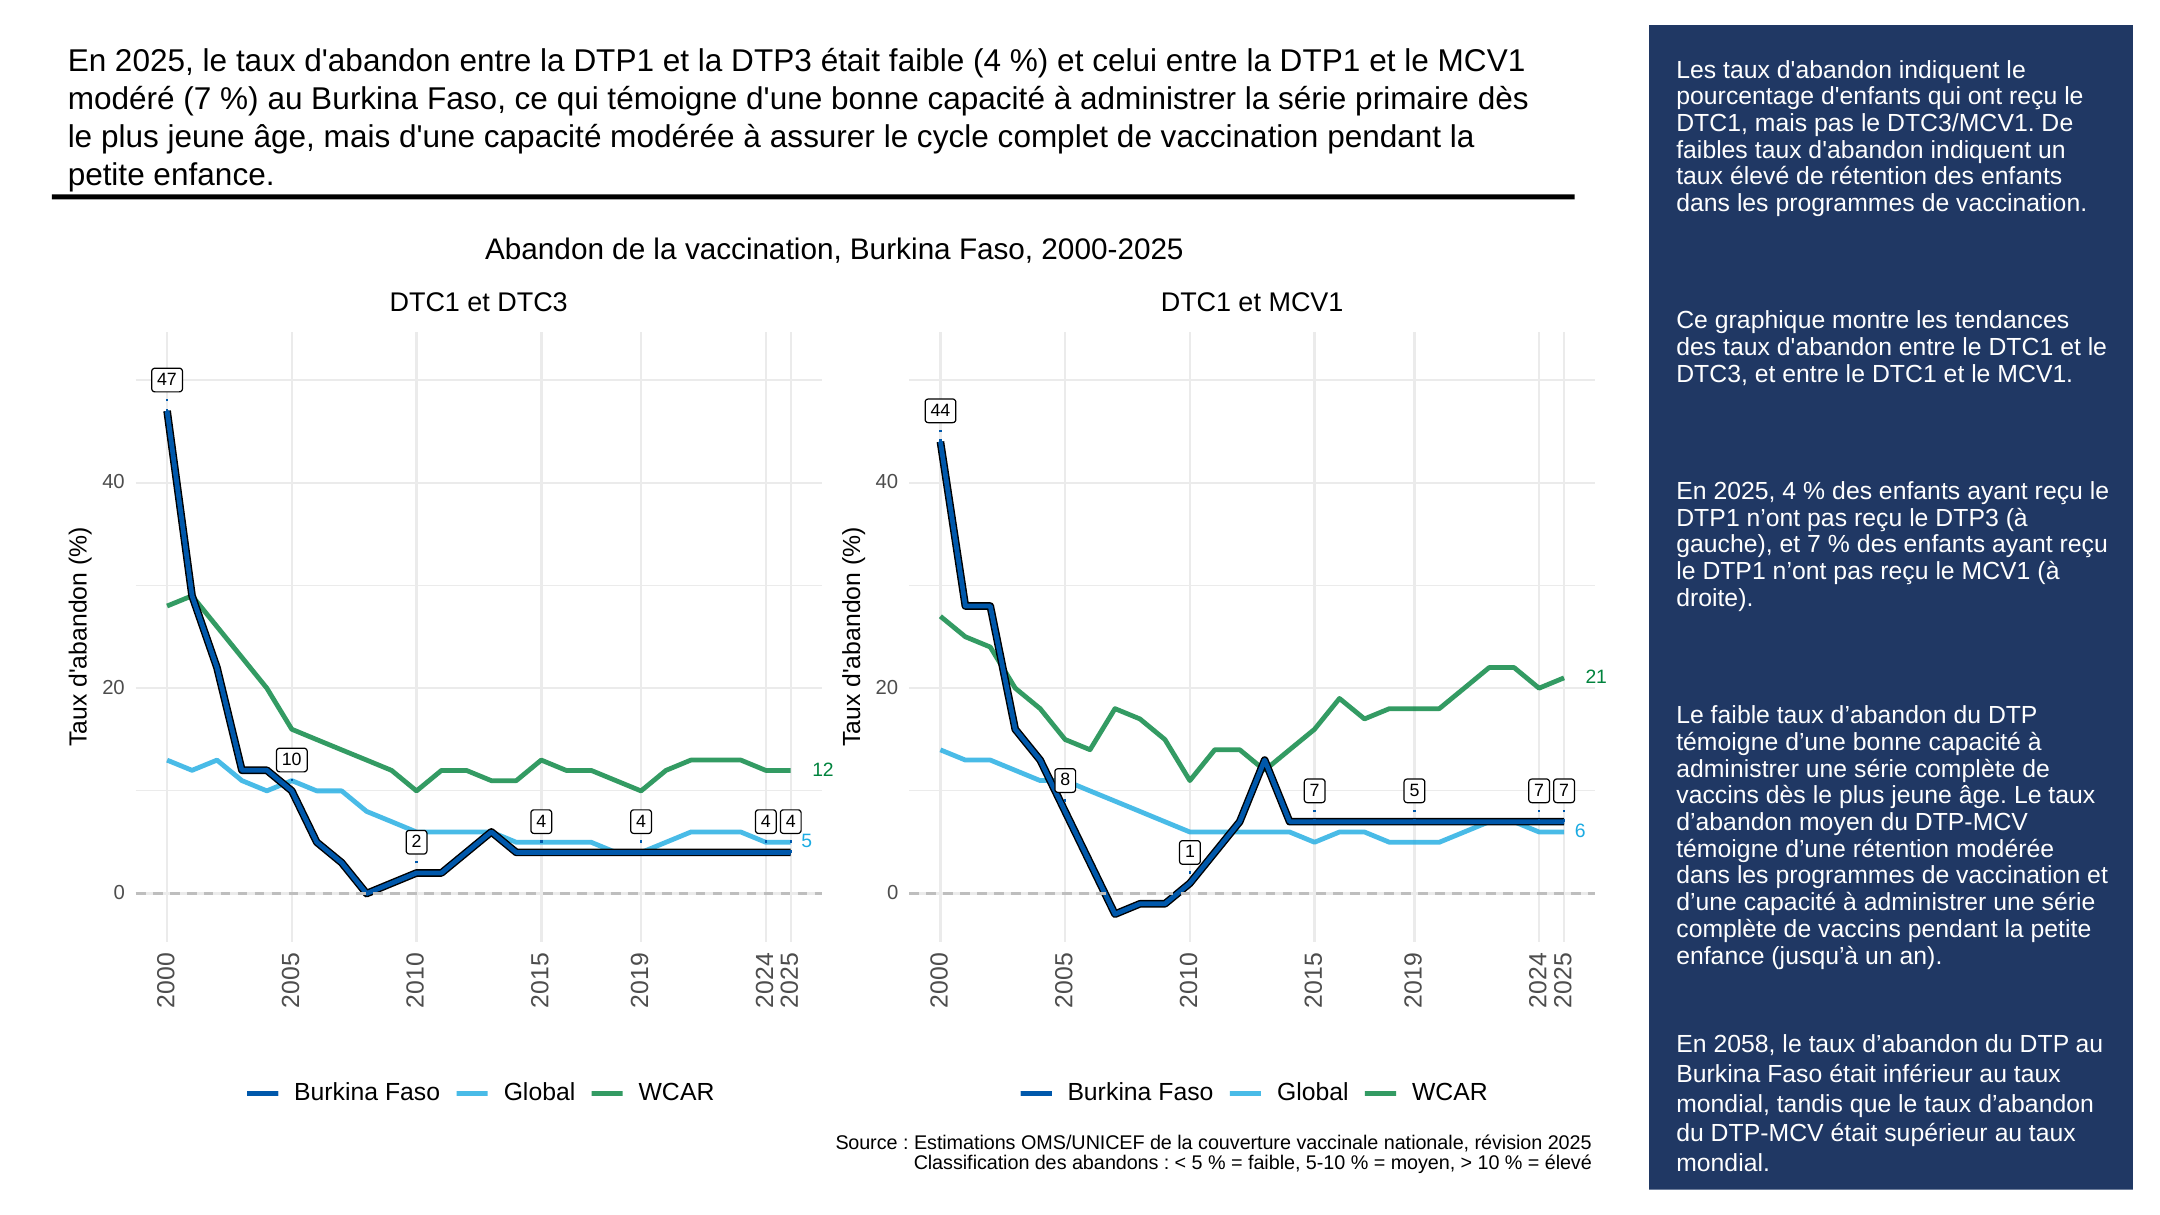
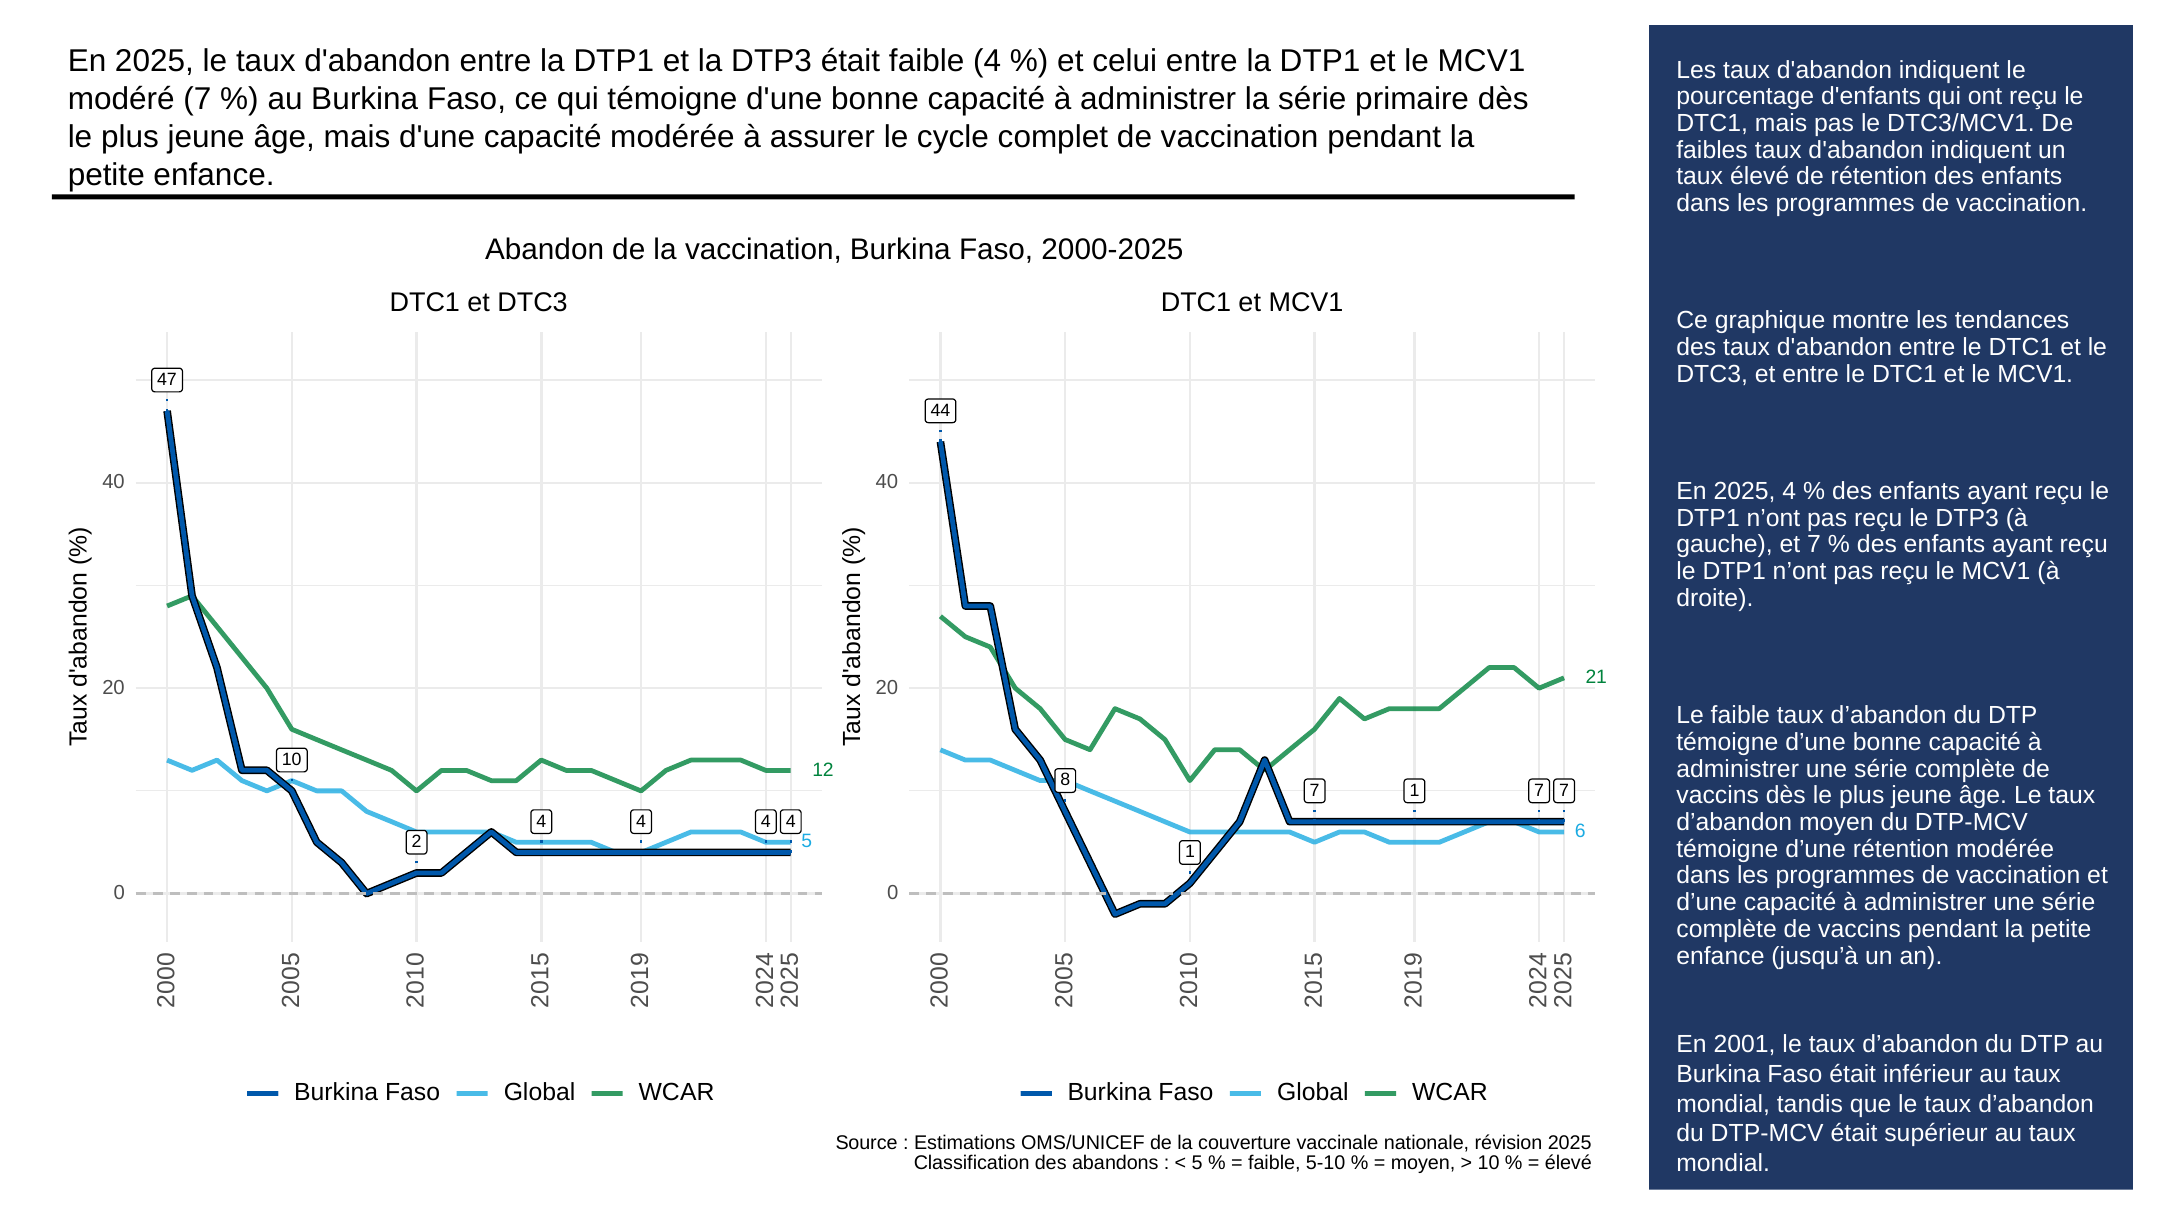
7 5: 5 -> 1
2058: 2058 -> 2001
